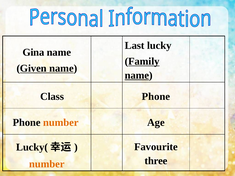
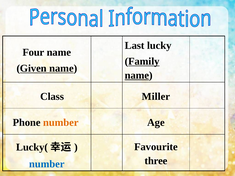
Gina: Gina -> Four
Class Phone: Phone -> Miller
number at (47, 164) colour: orange -> blue
